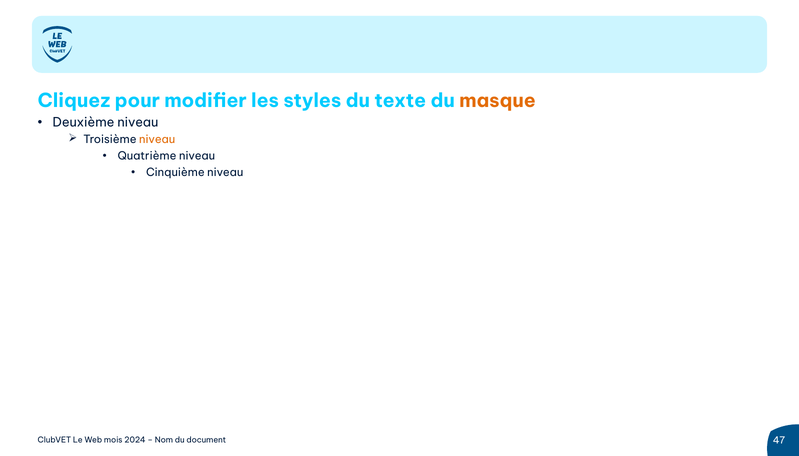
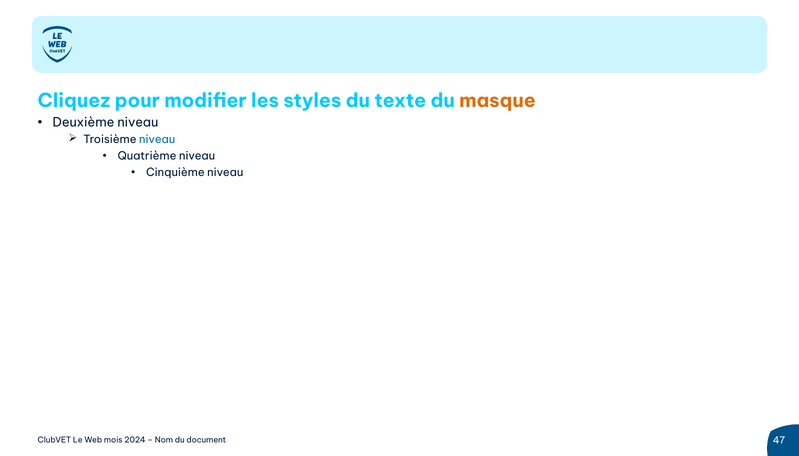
niveau at (157, 140) colour: orange -> blue
